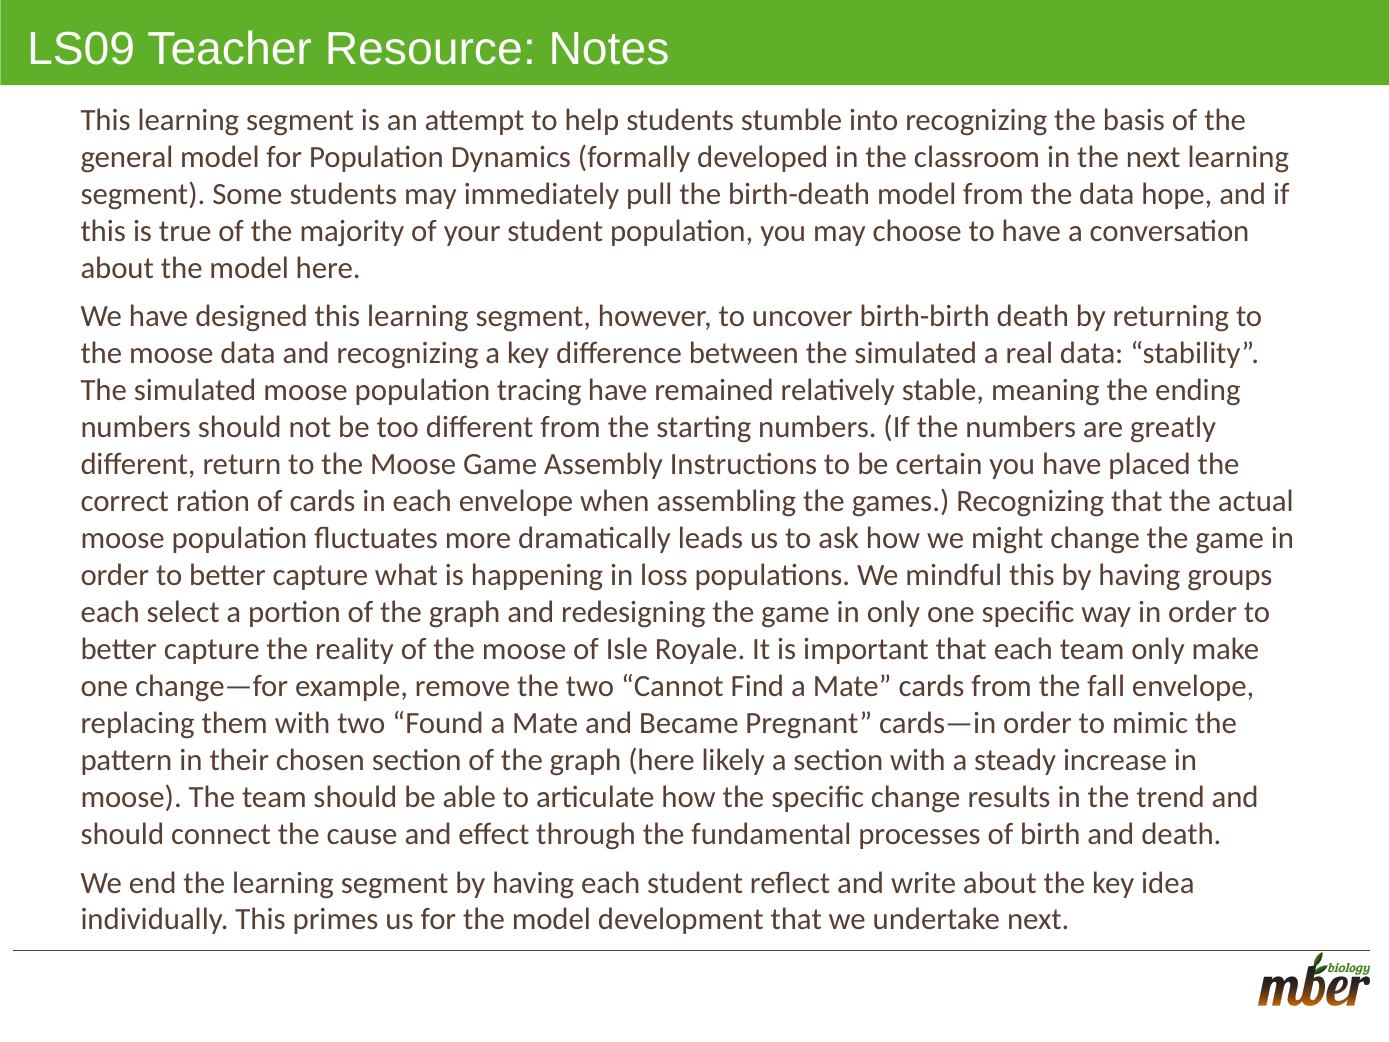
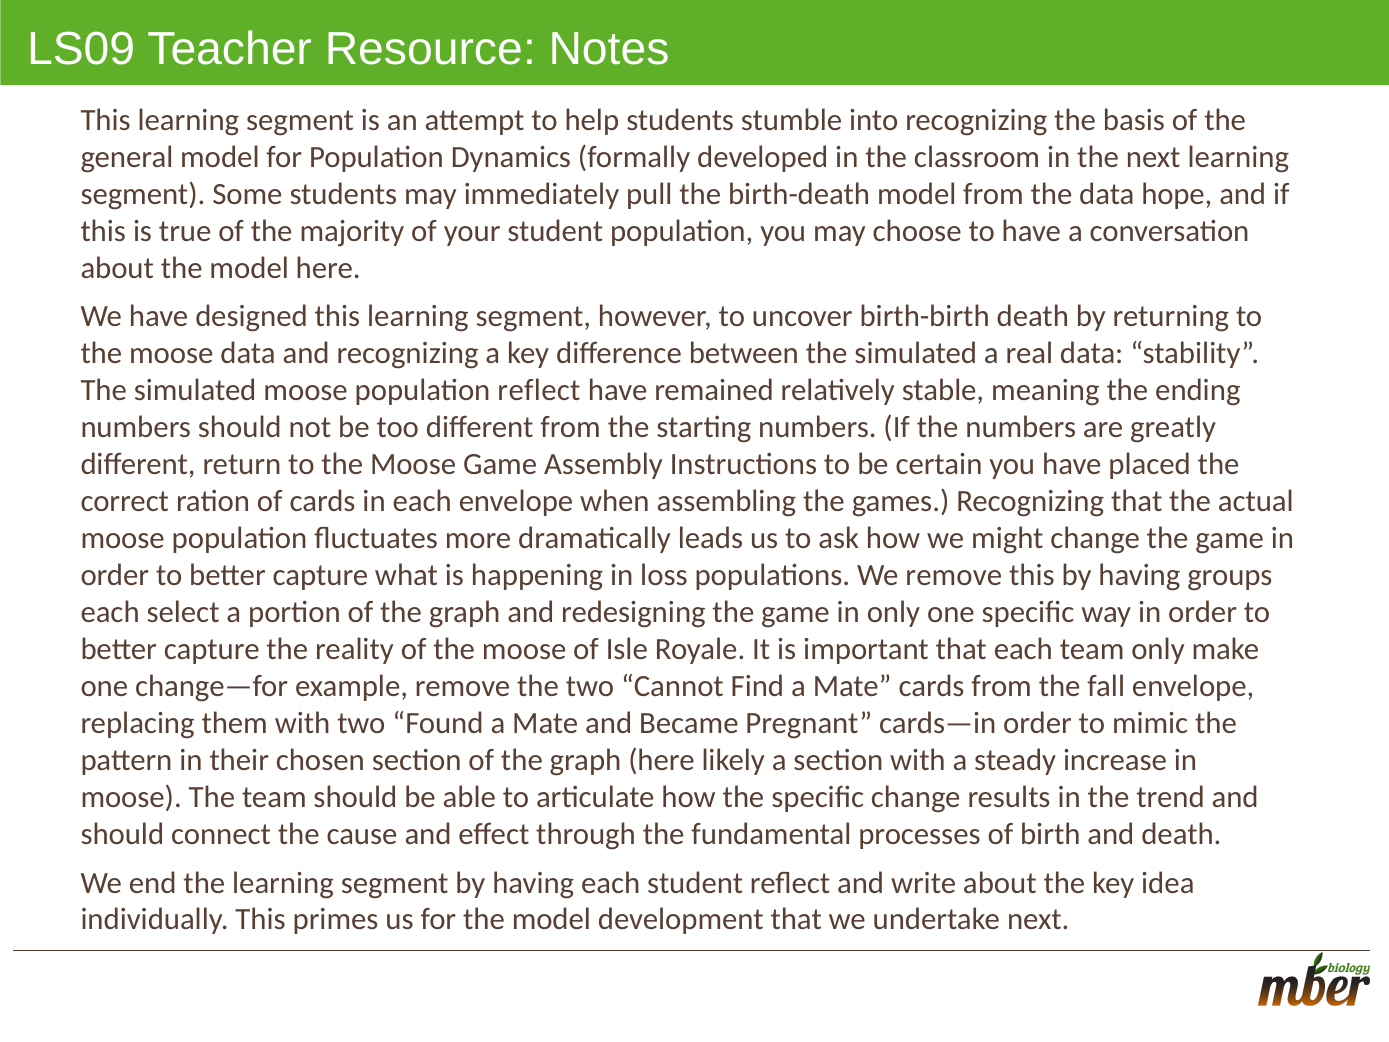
population tracing: tracing -> reflect
We mindful: mindful -> remove
